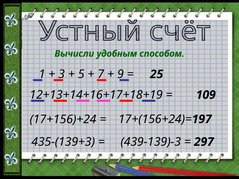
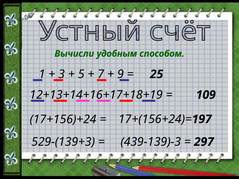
435-(139+3: 435-(139+3 -> 529-(139+3
